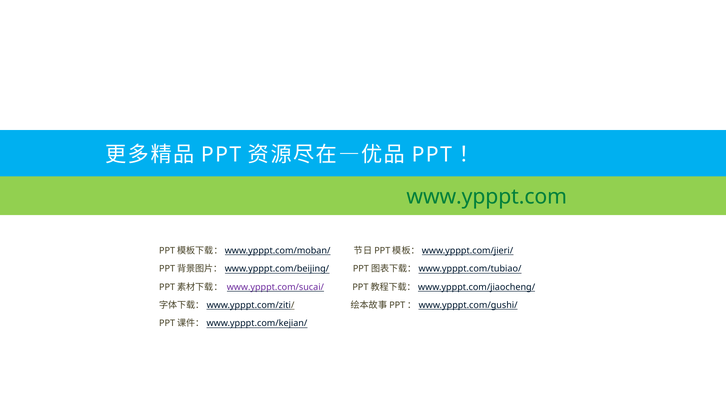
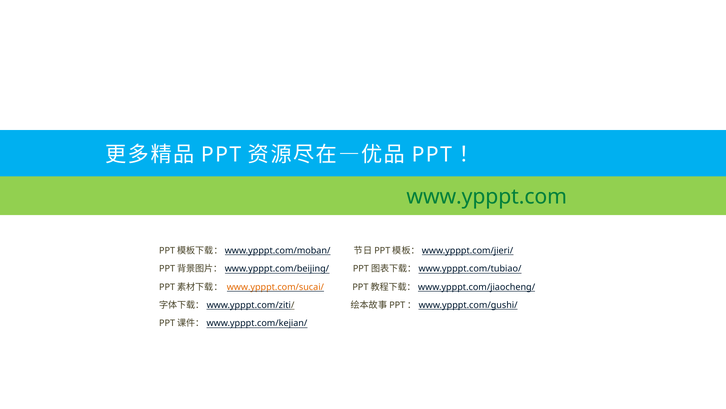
www.ypppt.com/sucai/ colour: purple -> orange
